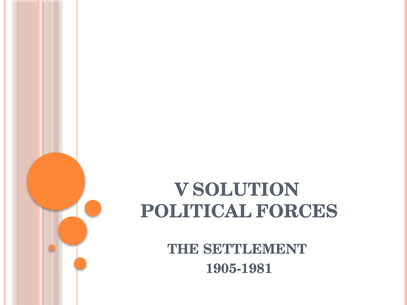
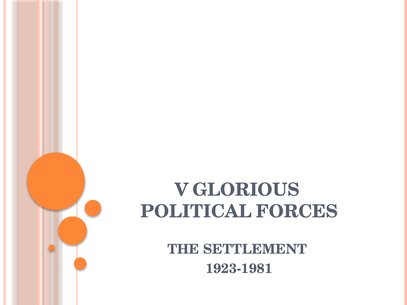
SOLUTION: SOLUTION -> GLORIOUS
1905-1981: 1905-1981 -> 1923-1981
